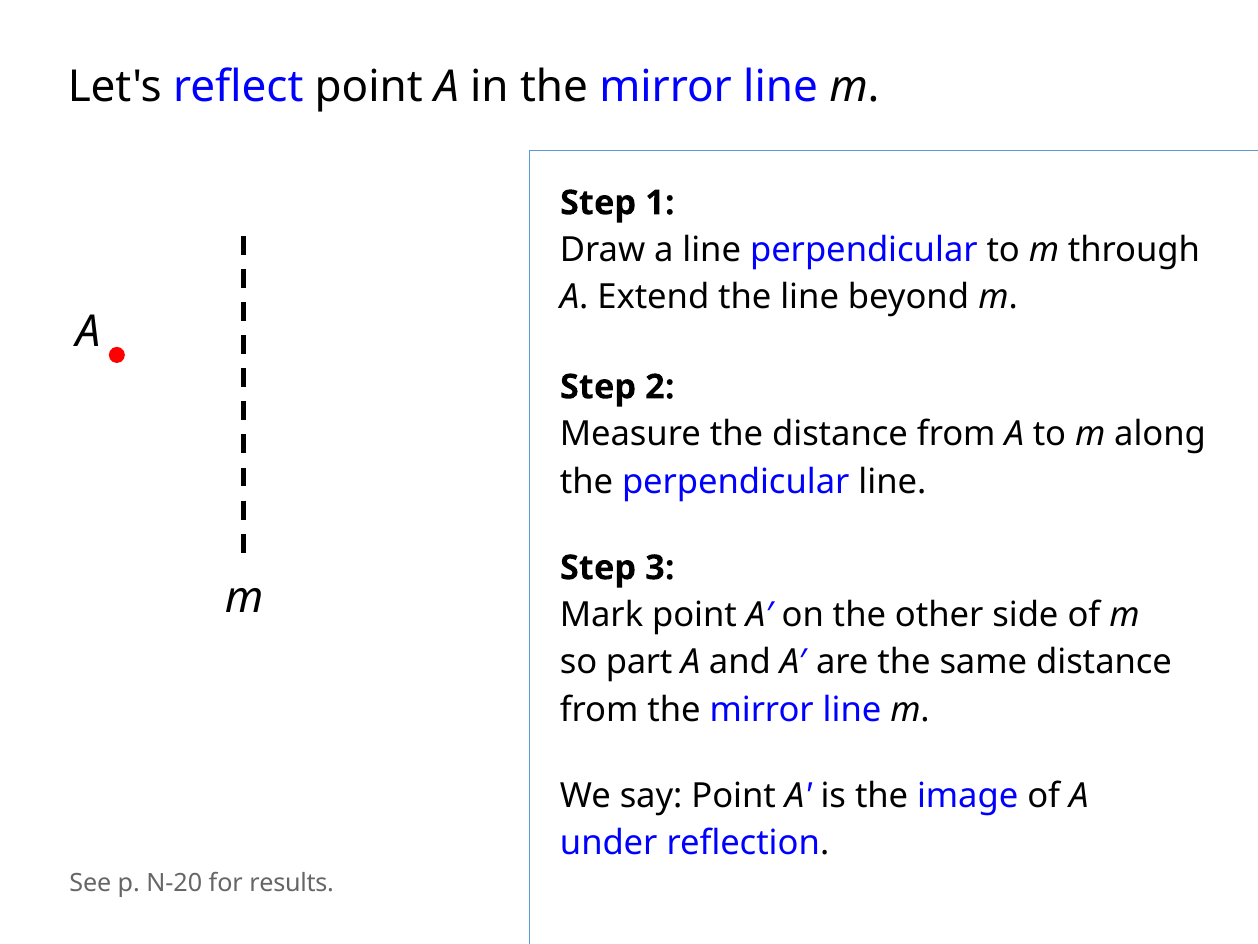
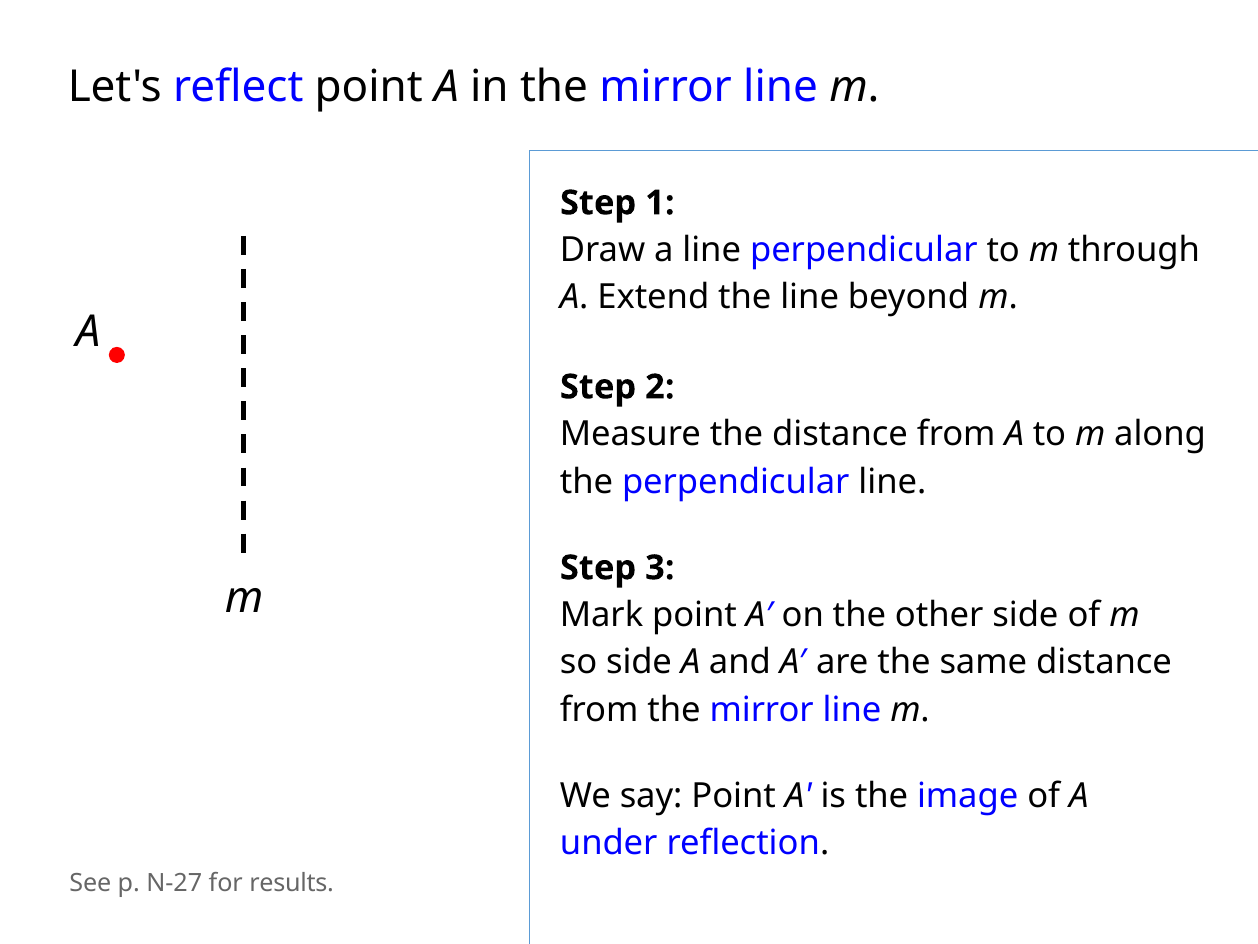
so part: part -> side
N-20: N-20 -> N-27
